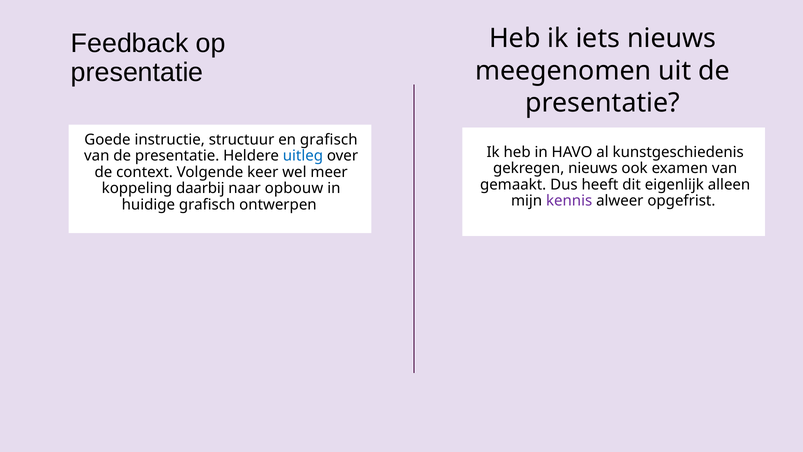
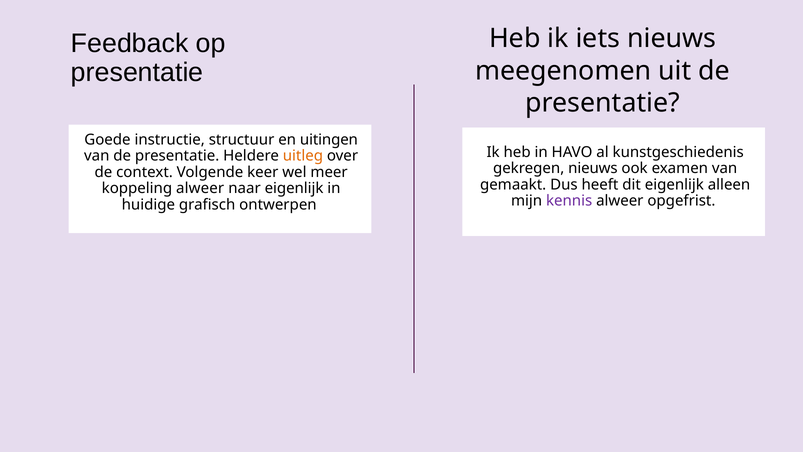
en grafisch: grafisch -> uitingen
uitleg colour: blue -> orange
koppeling daarbij: daarbij -> alweer
naar opbouw: opbouw -> eigenlijk
